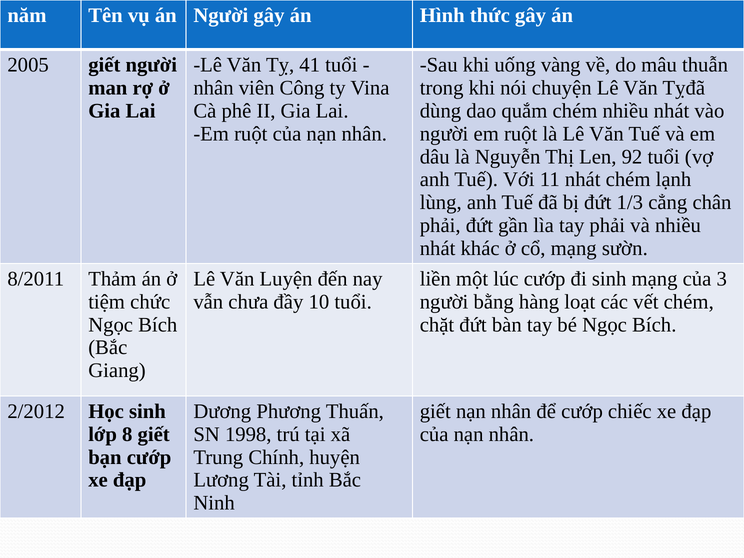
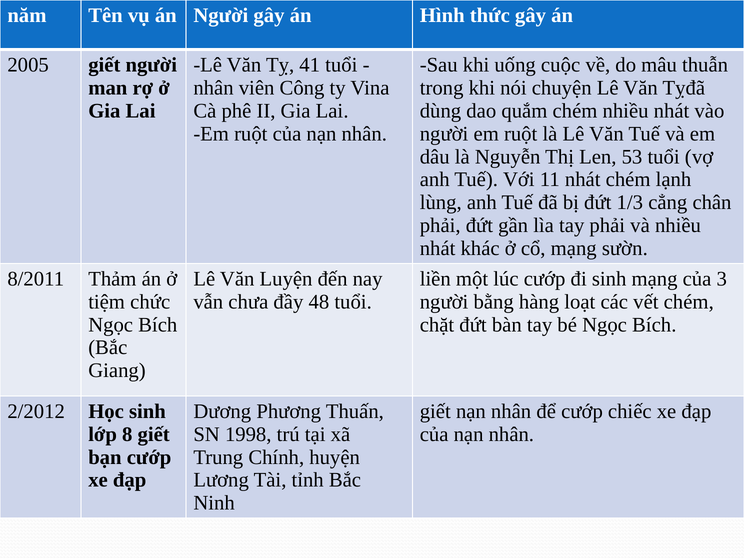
vàng: vàng -> cuộc
92: 92 -> 53
10: 10 -> 48
